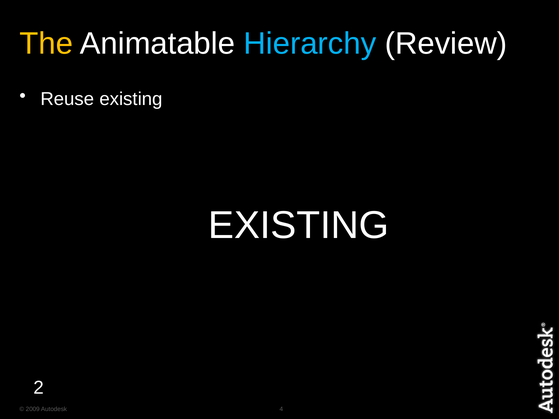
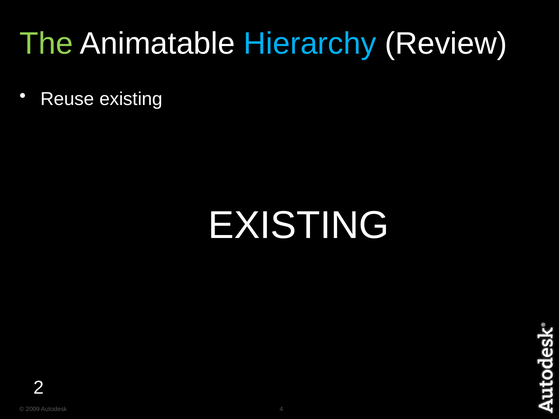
The colour: yellow -> light green
